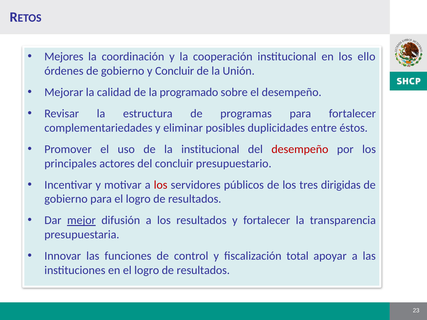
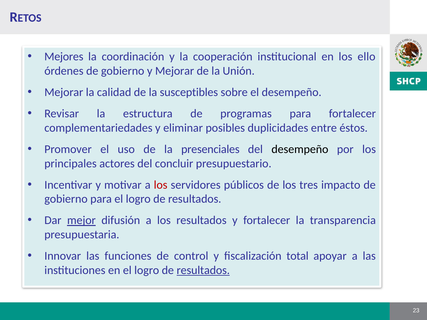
y Concluir: Concluir -> Mejorar
programado: programado -> susceptibles
la institucional: institucional -> presenciales
desempeño at (300, 149) colour: red -> black
dirigidas: dirigidas -> impacto
resultados at (203, 270) underline: none -> present
